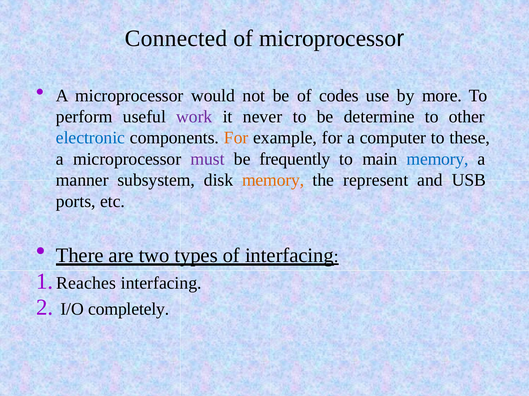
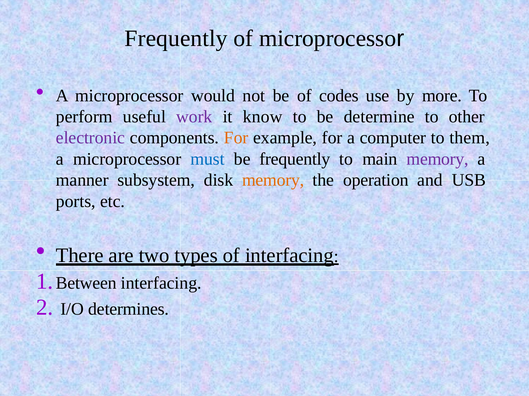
Connected at (176, 38): Connected -> Frequently
never: never -> know
electronic colour: blue -> purple
these: these -> them
must colour: purple -> blue
memory at (438, 159) colour: blue -> purple
represent: represent -> operation
Reaches: Reaches -> Between
completely: completely -> determines
